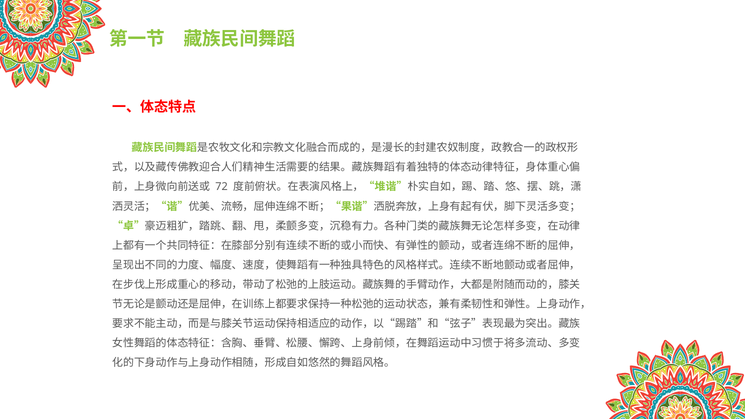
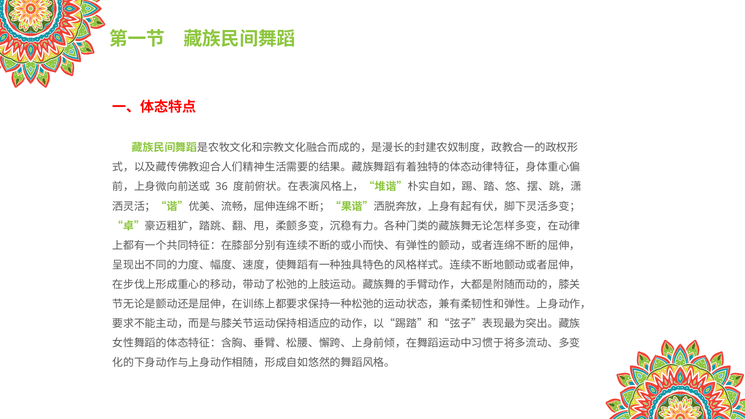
72: 72 -> 36
